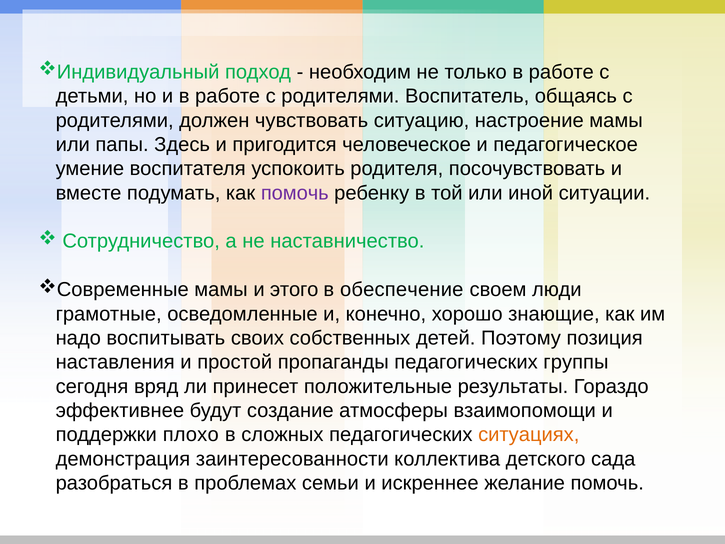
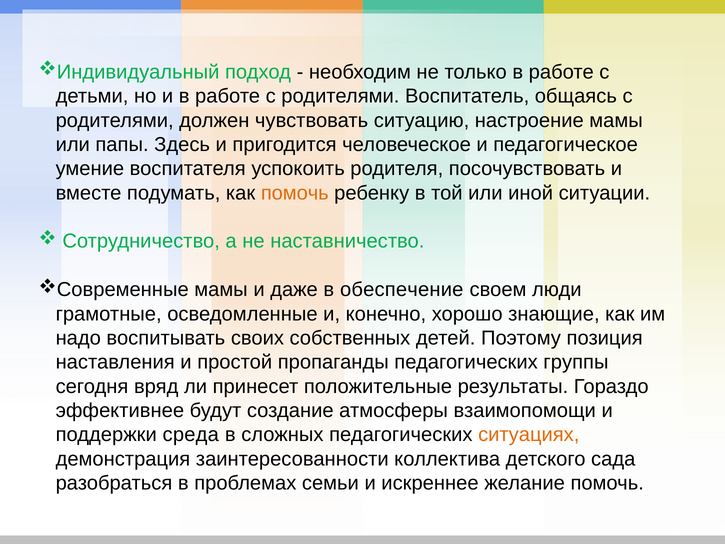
помочь at (295, 193) colour: purple -> orange
этого: этого -> даже
плохо: плохо -> среда
